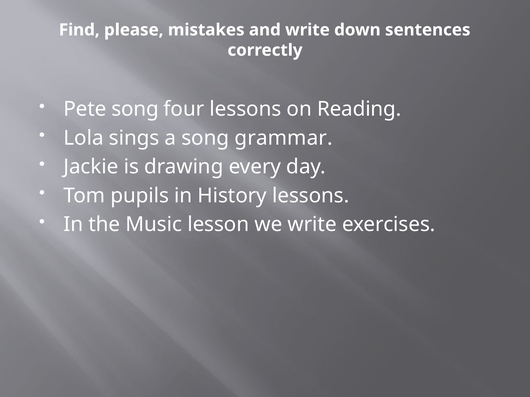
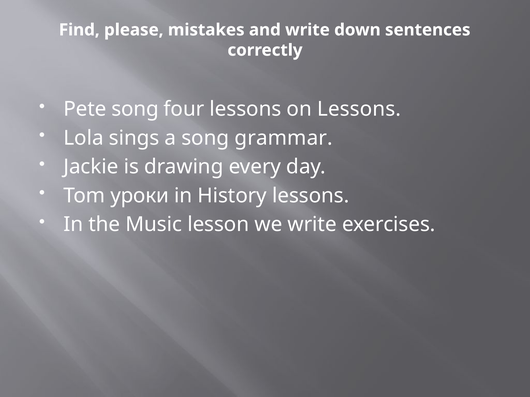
on Reading: Reading -> Lessons
pupils: pupils -> уроки
